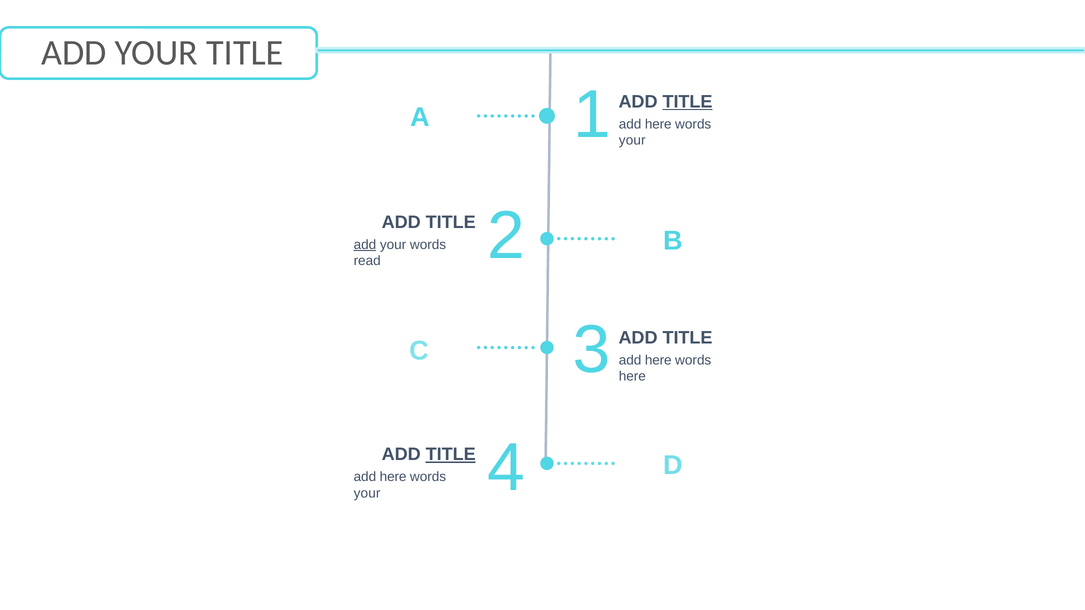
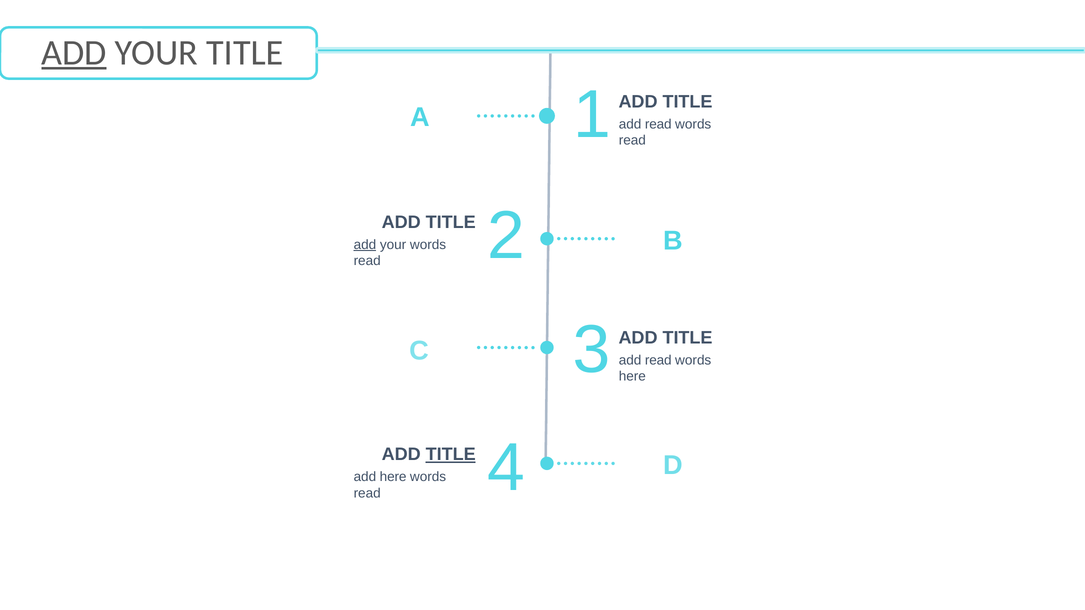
ADD at (74, 53) underline: none -> present
TITLE at (688, 102) underline: present -> none
here at (658, 124): here -> read
your at (632, 141): your -> read
here at (658, 360): here -> read
your at (367, 493): your -> read
